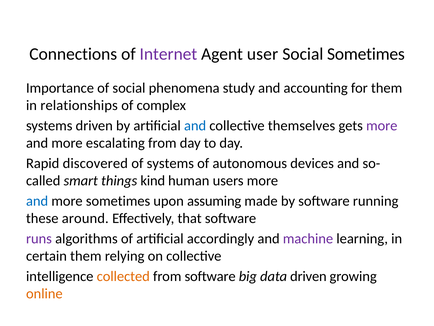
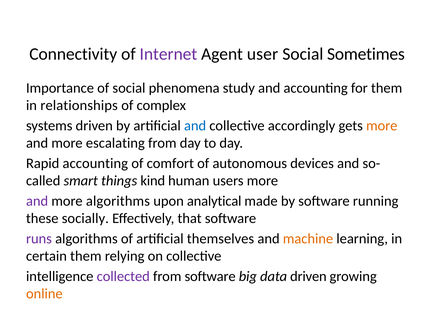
Connections: Connections -> Connectivity
themselves: themselves -> accordingly
more at (382, 125) colour: purple -> orange
Rapid discovered: discovered -> accounting
of systems: systems -> comfort
and at (37, 201) colour: blue -> purple
more sometimes: sometimes -> algorithms
assuming: assuming -> analytical
around: around -> socially
accordingly: accordingly -> themselves
machine colour: purple -> orange
collected colour: orange -> purple
